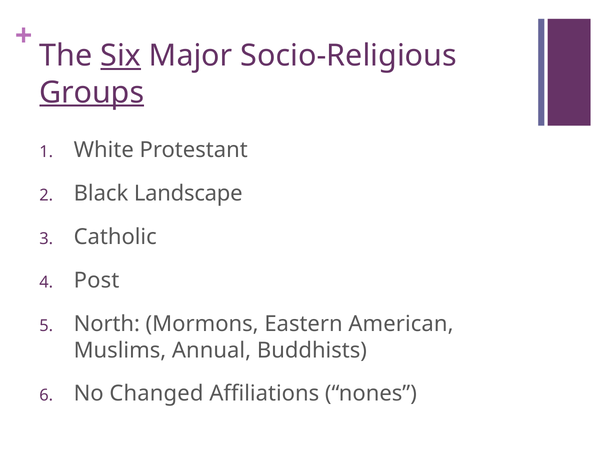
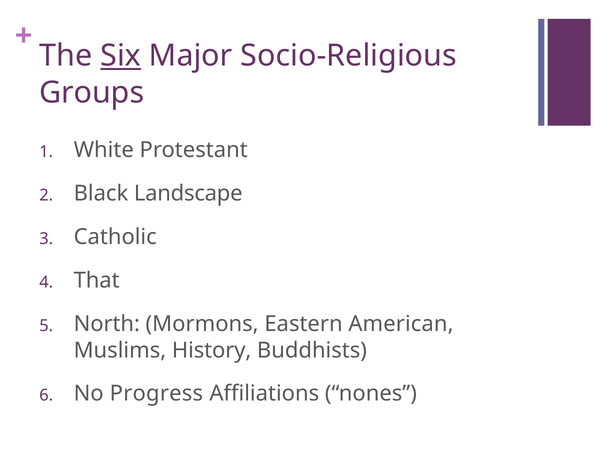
Groups underline: present -> none
Post: Post -> That
Annual: Annual -> History
Changed: Changed -> Progress
